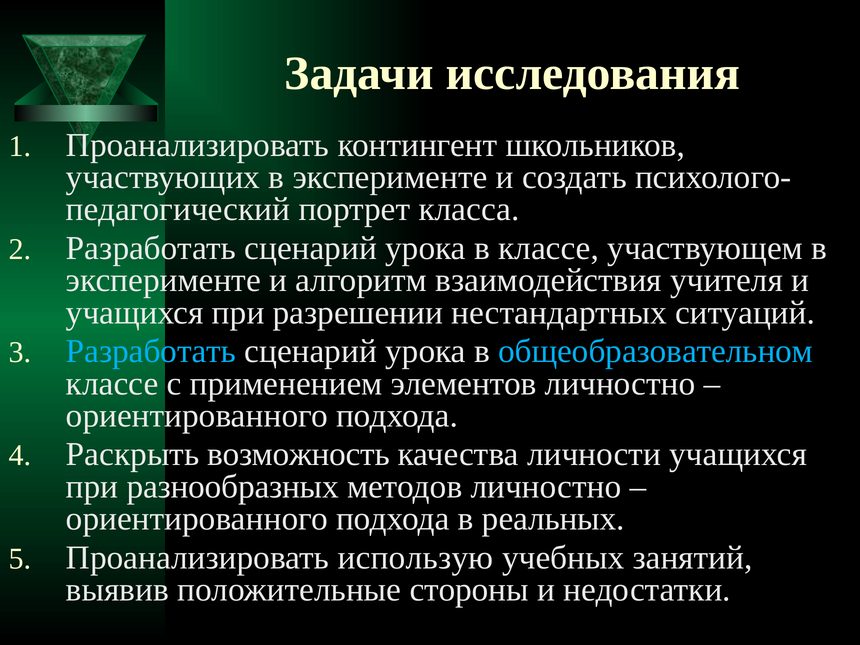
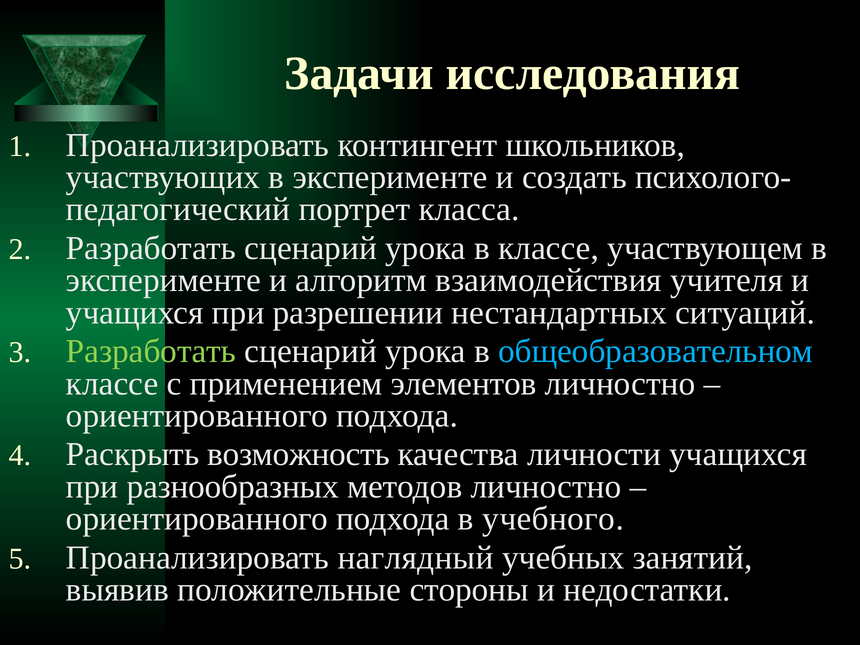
Разработать at (151, 351) colour: light blue -> light green
реальных: реальных -> учебного
использую: использую -> наглядный
